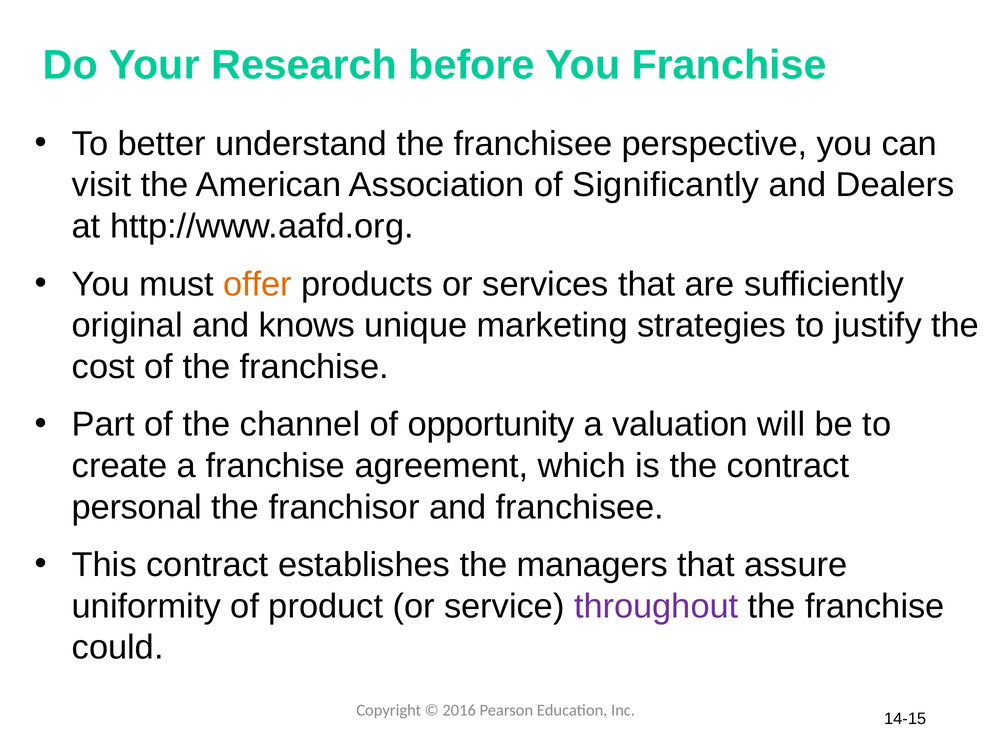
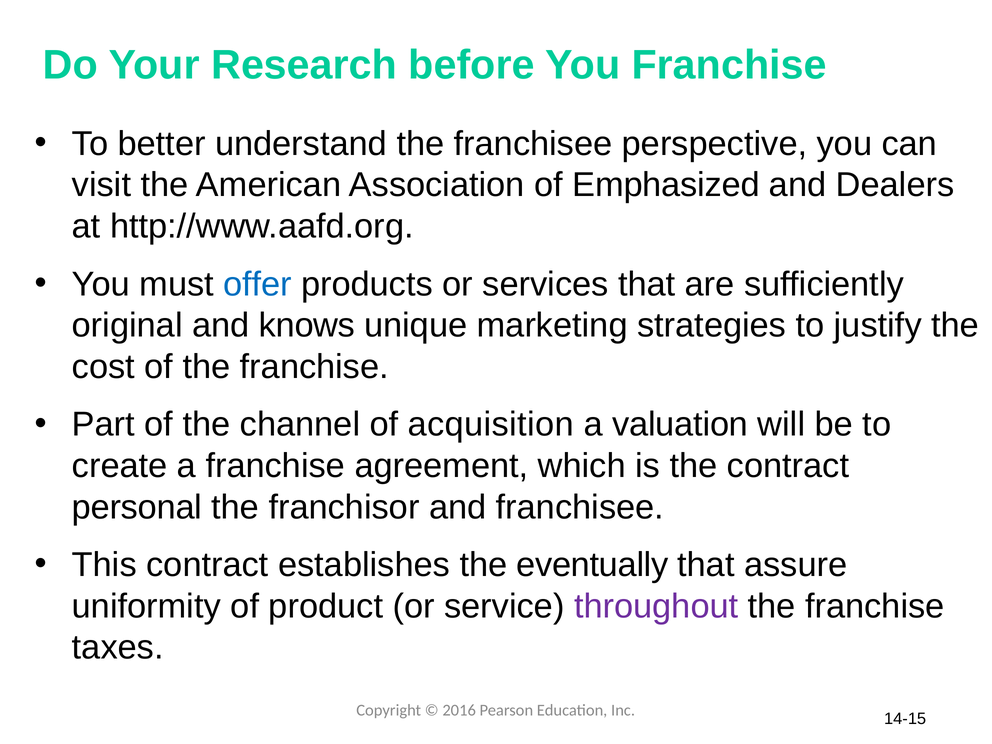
Significantly: Significantly -> Emphasized
offer colour: orange -> blue
opportunity: opportunity -> acquisition
managers: managers -> eventually
could: could -> taxes
